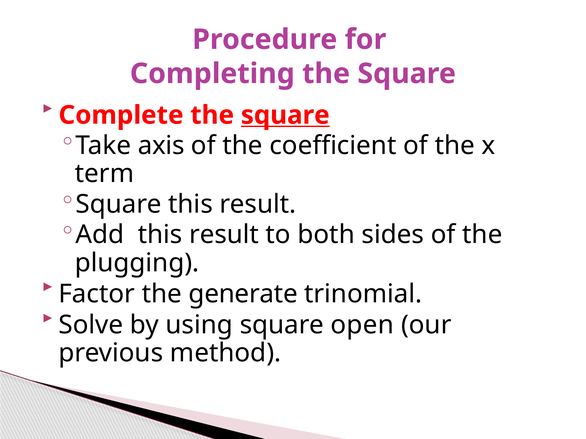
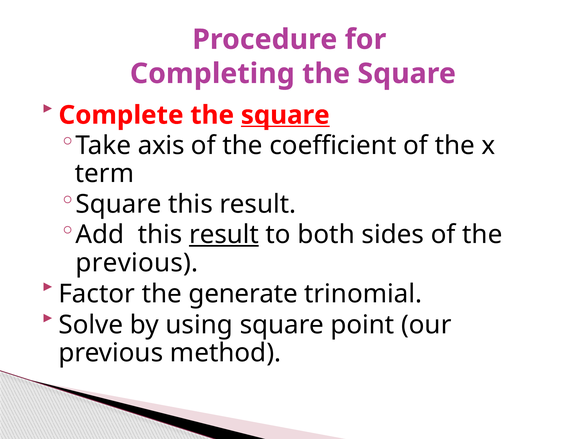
result at (224, 235) underline: none -> present
plugging at (137, 263): plugging -> previous
open: open -> point
